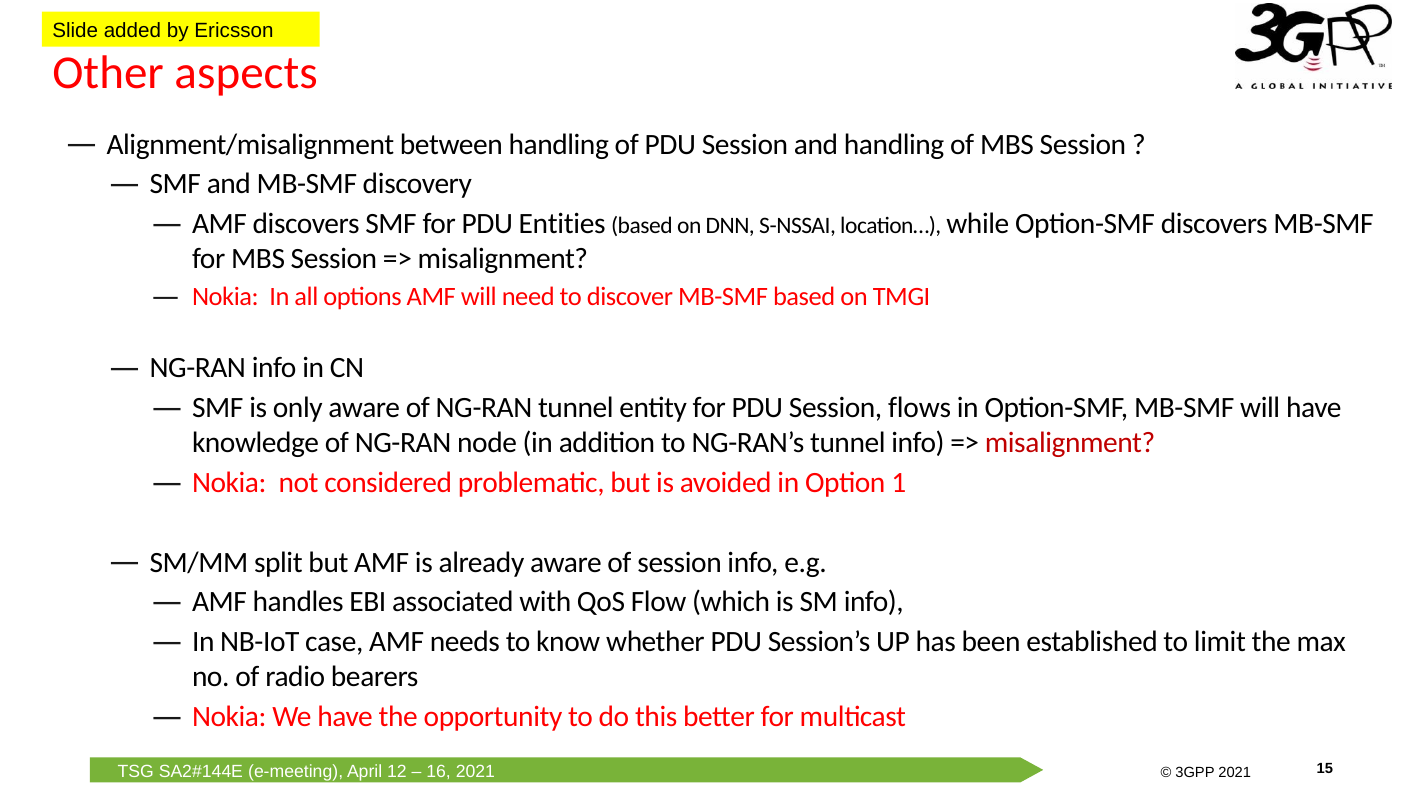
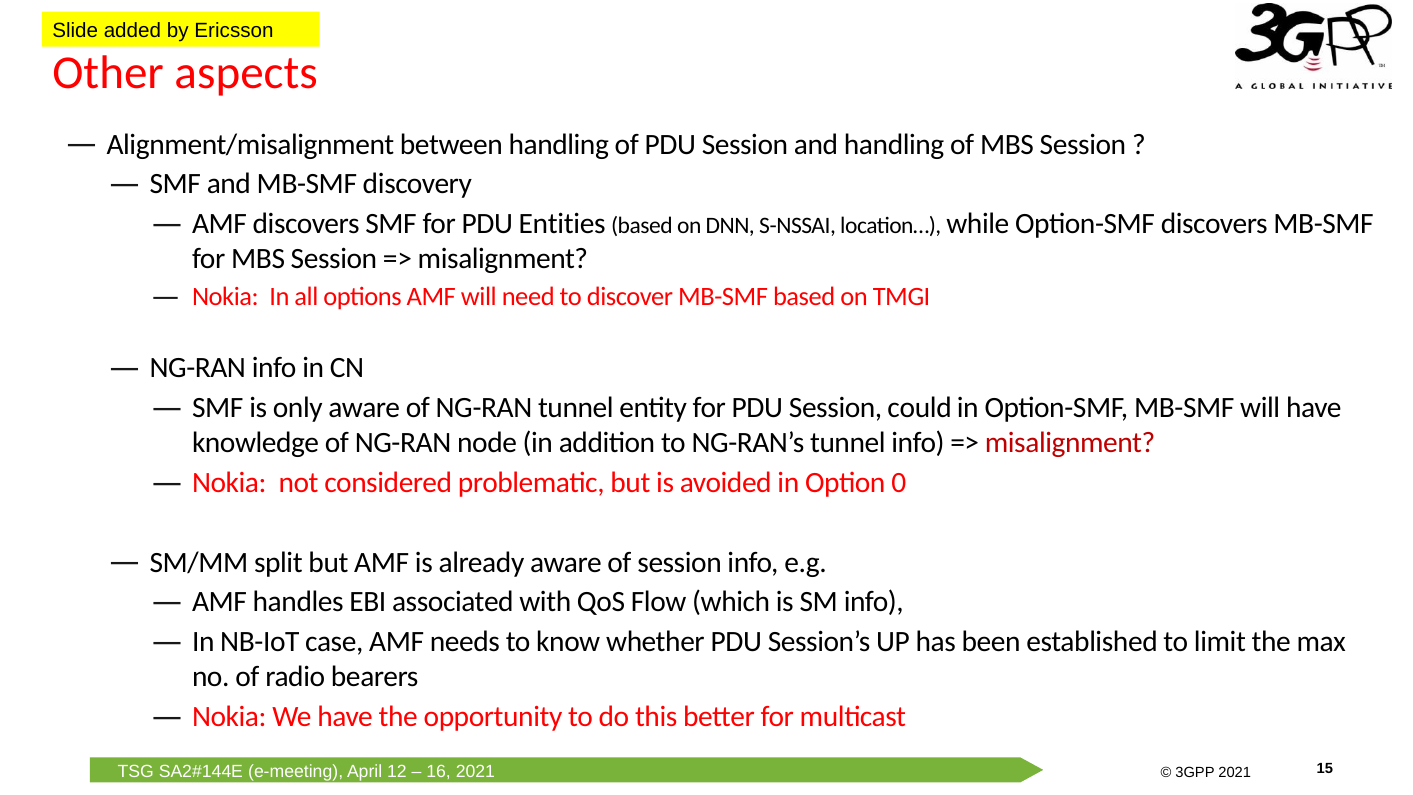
flows: flows -> could
1: 1 -> 0
